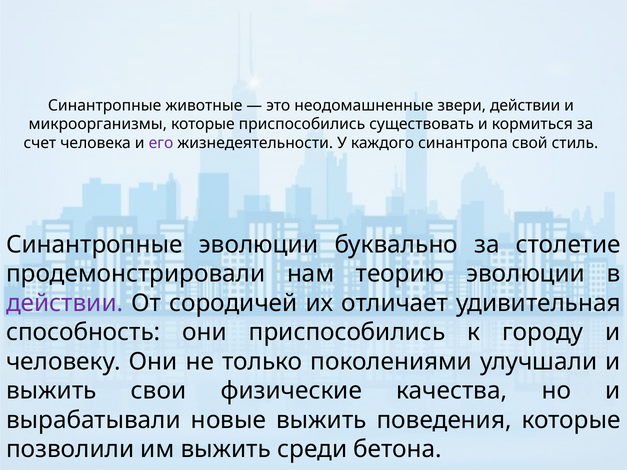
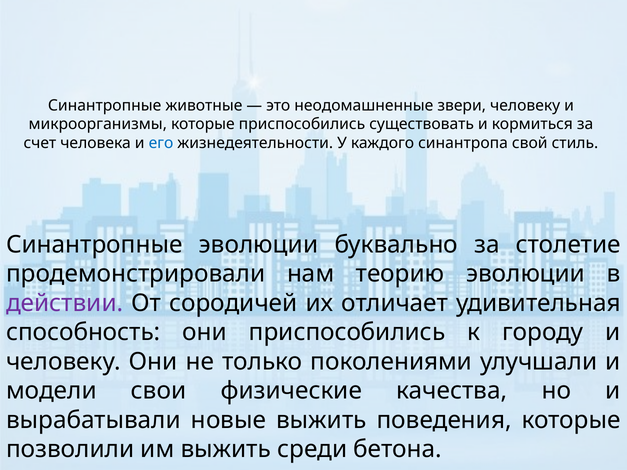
звери действии: действии -> человеку
его colour: purple -> blue
выжить at (51, 391): выжить -> модели
